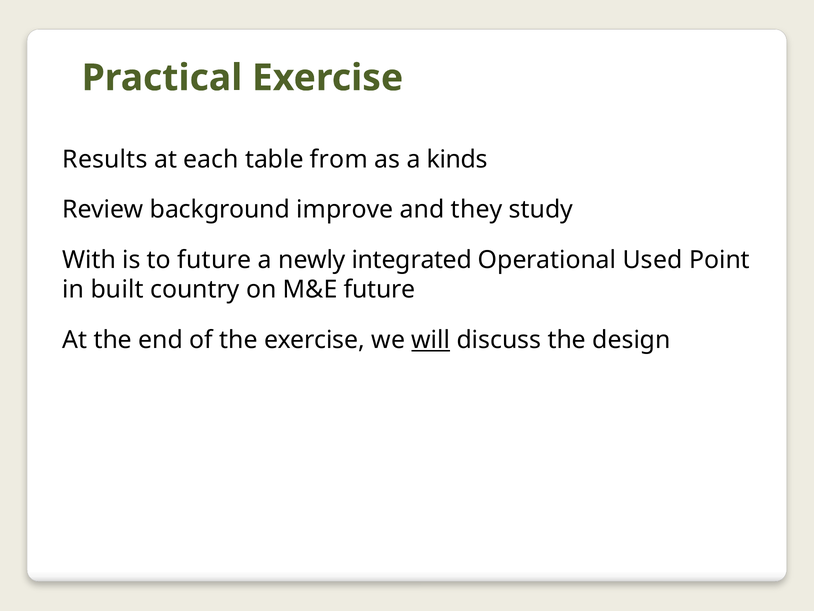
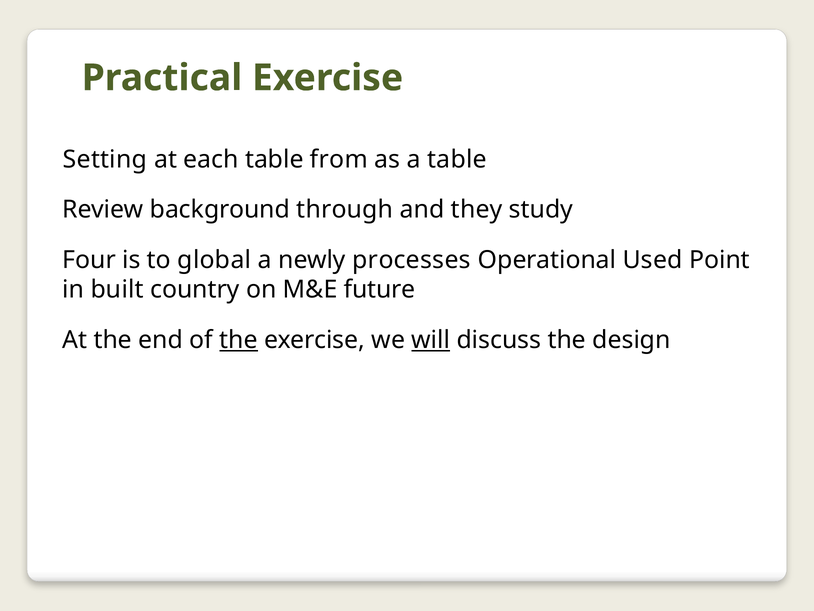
Results: Results -> Setting
a kinds: kinds -> table
improve: improve -> through
With: With -> Four
to future: future -> global
integrated: integrated -> processes
the at (239, 340) underline: none -> present
